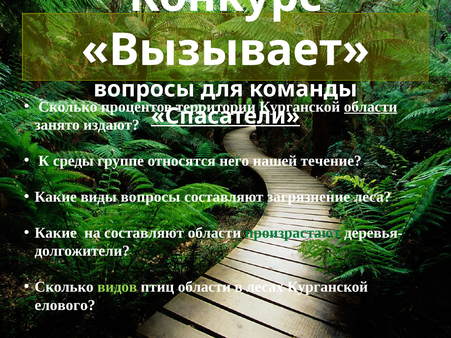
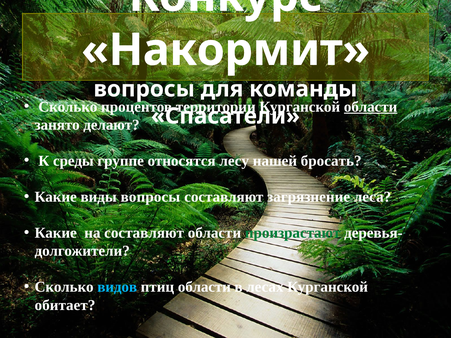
Вызывает: Вызывает -> Накормит
Спасатели underline: present -> none
издают: издают -> делают
него: него -> лесу
течение: течение -> бросать
видов colour: light green -> light blue
елового: елового -> обитает
